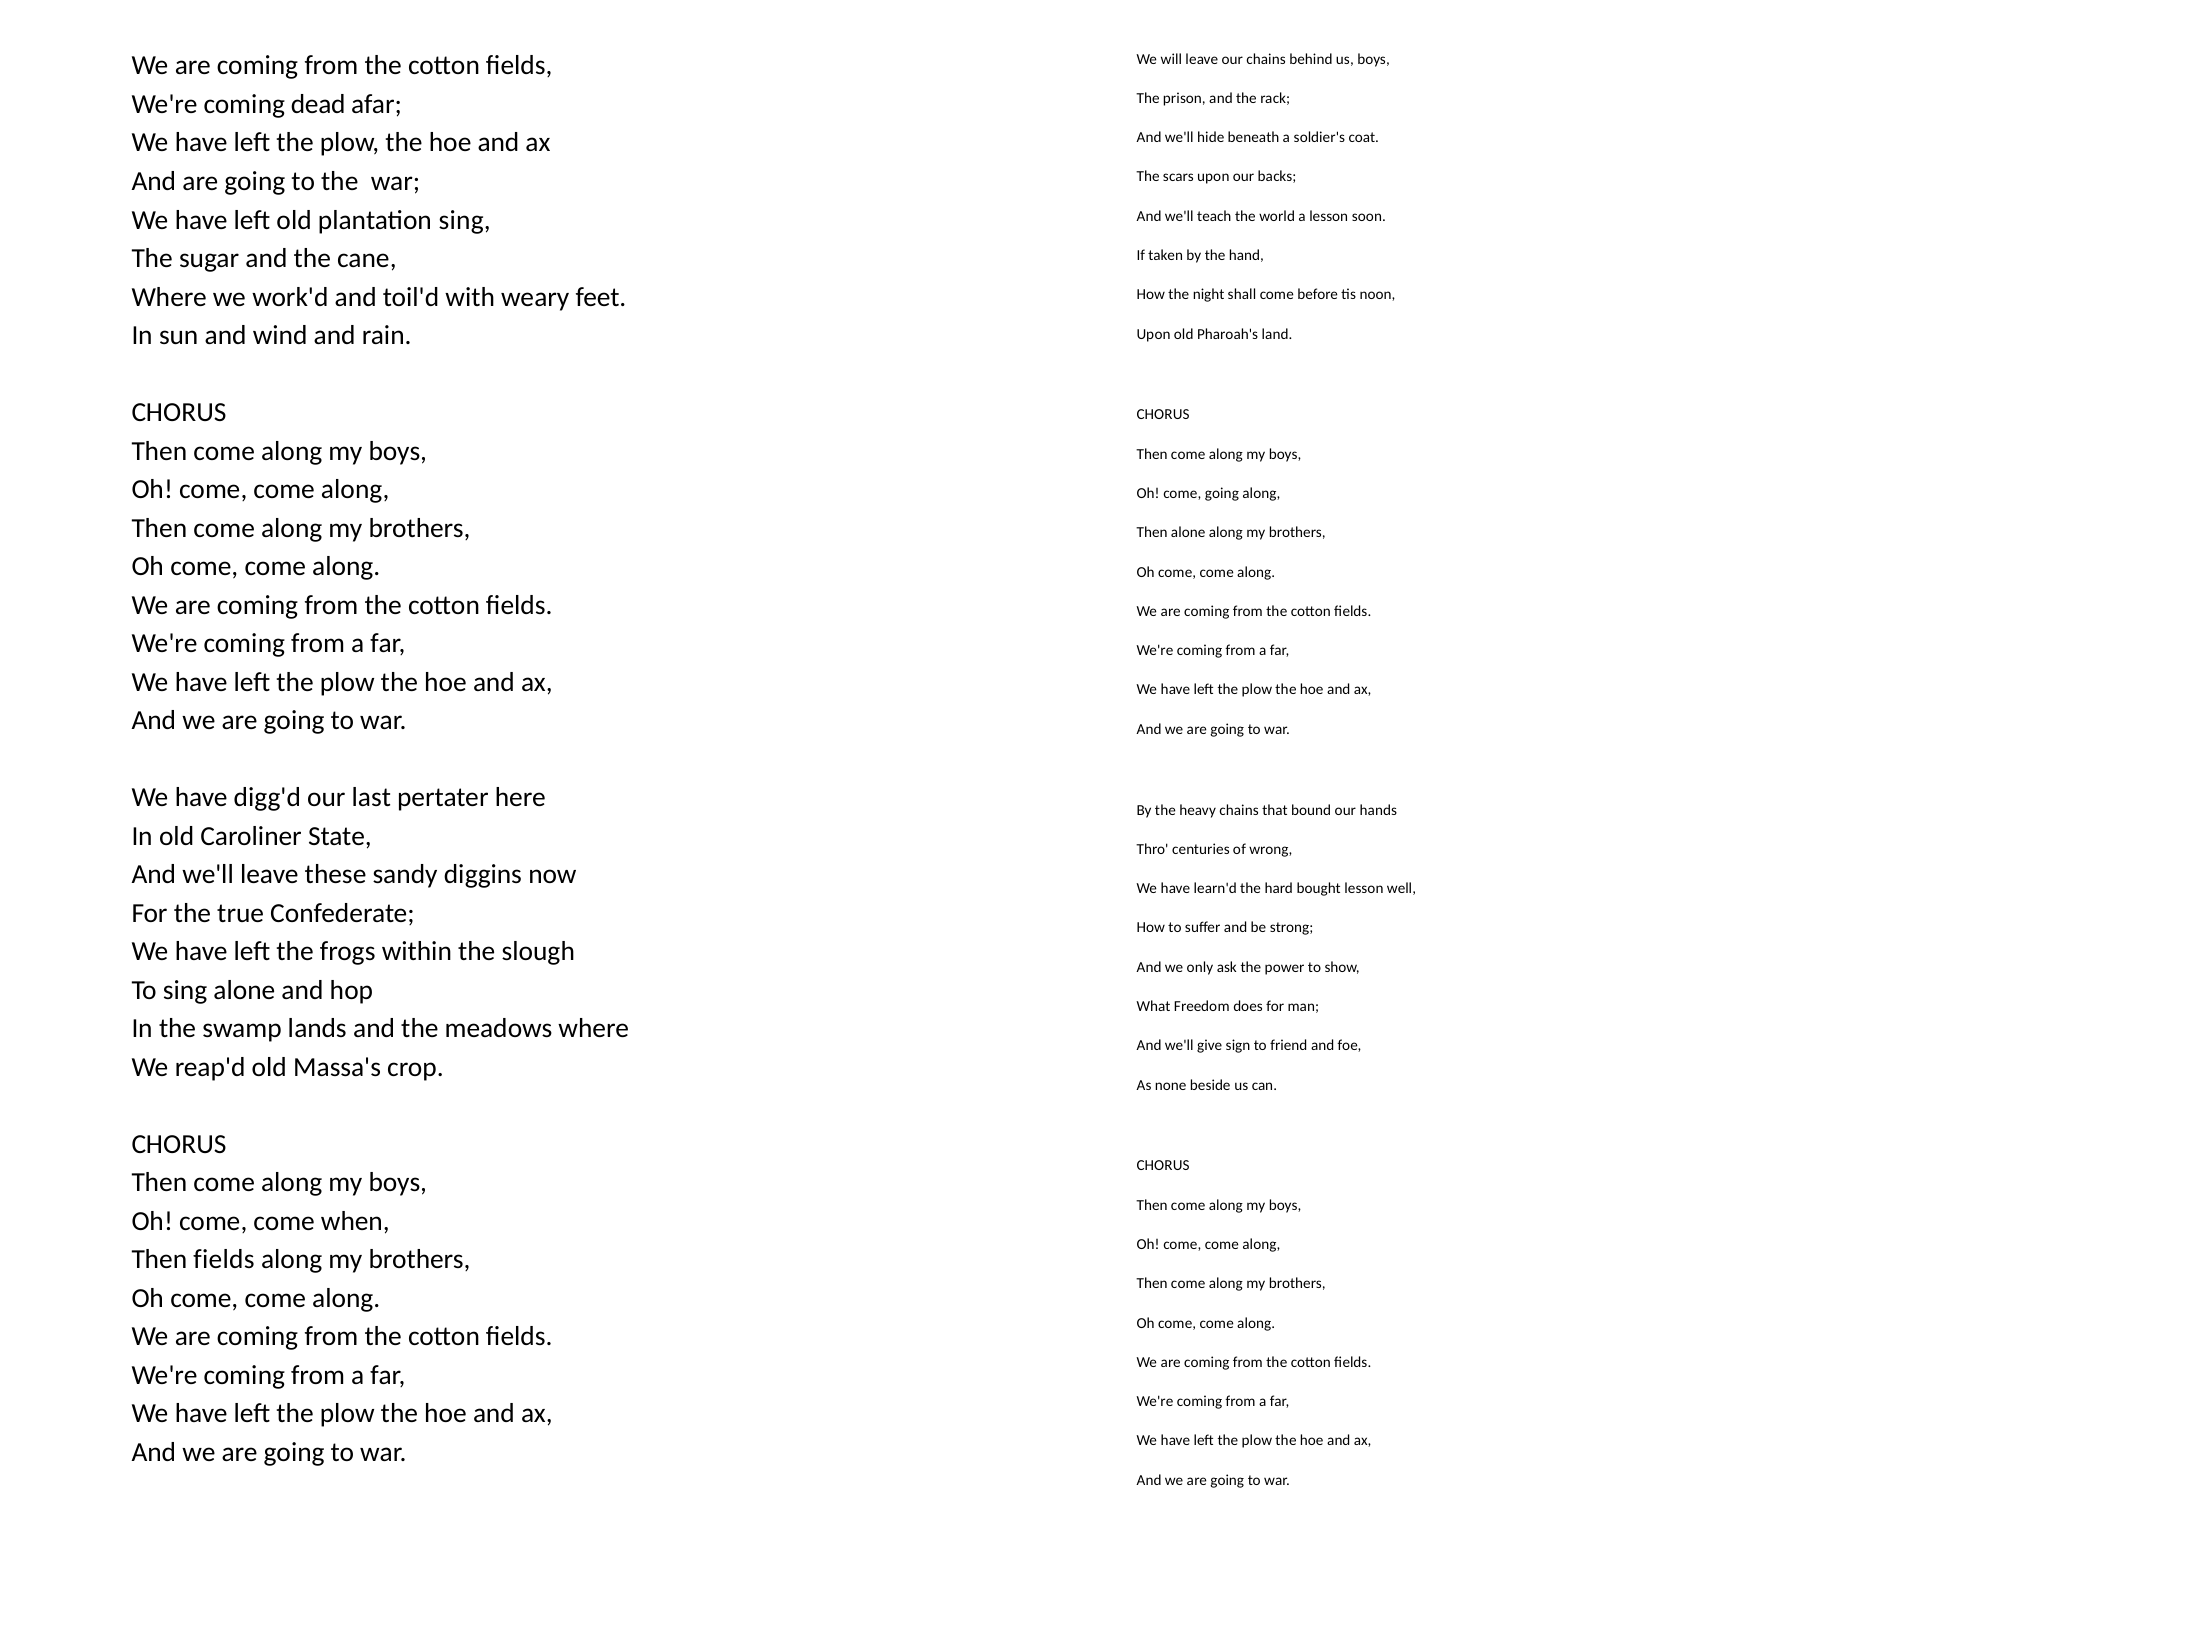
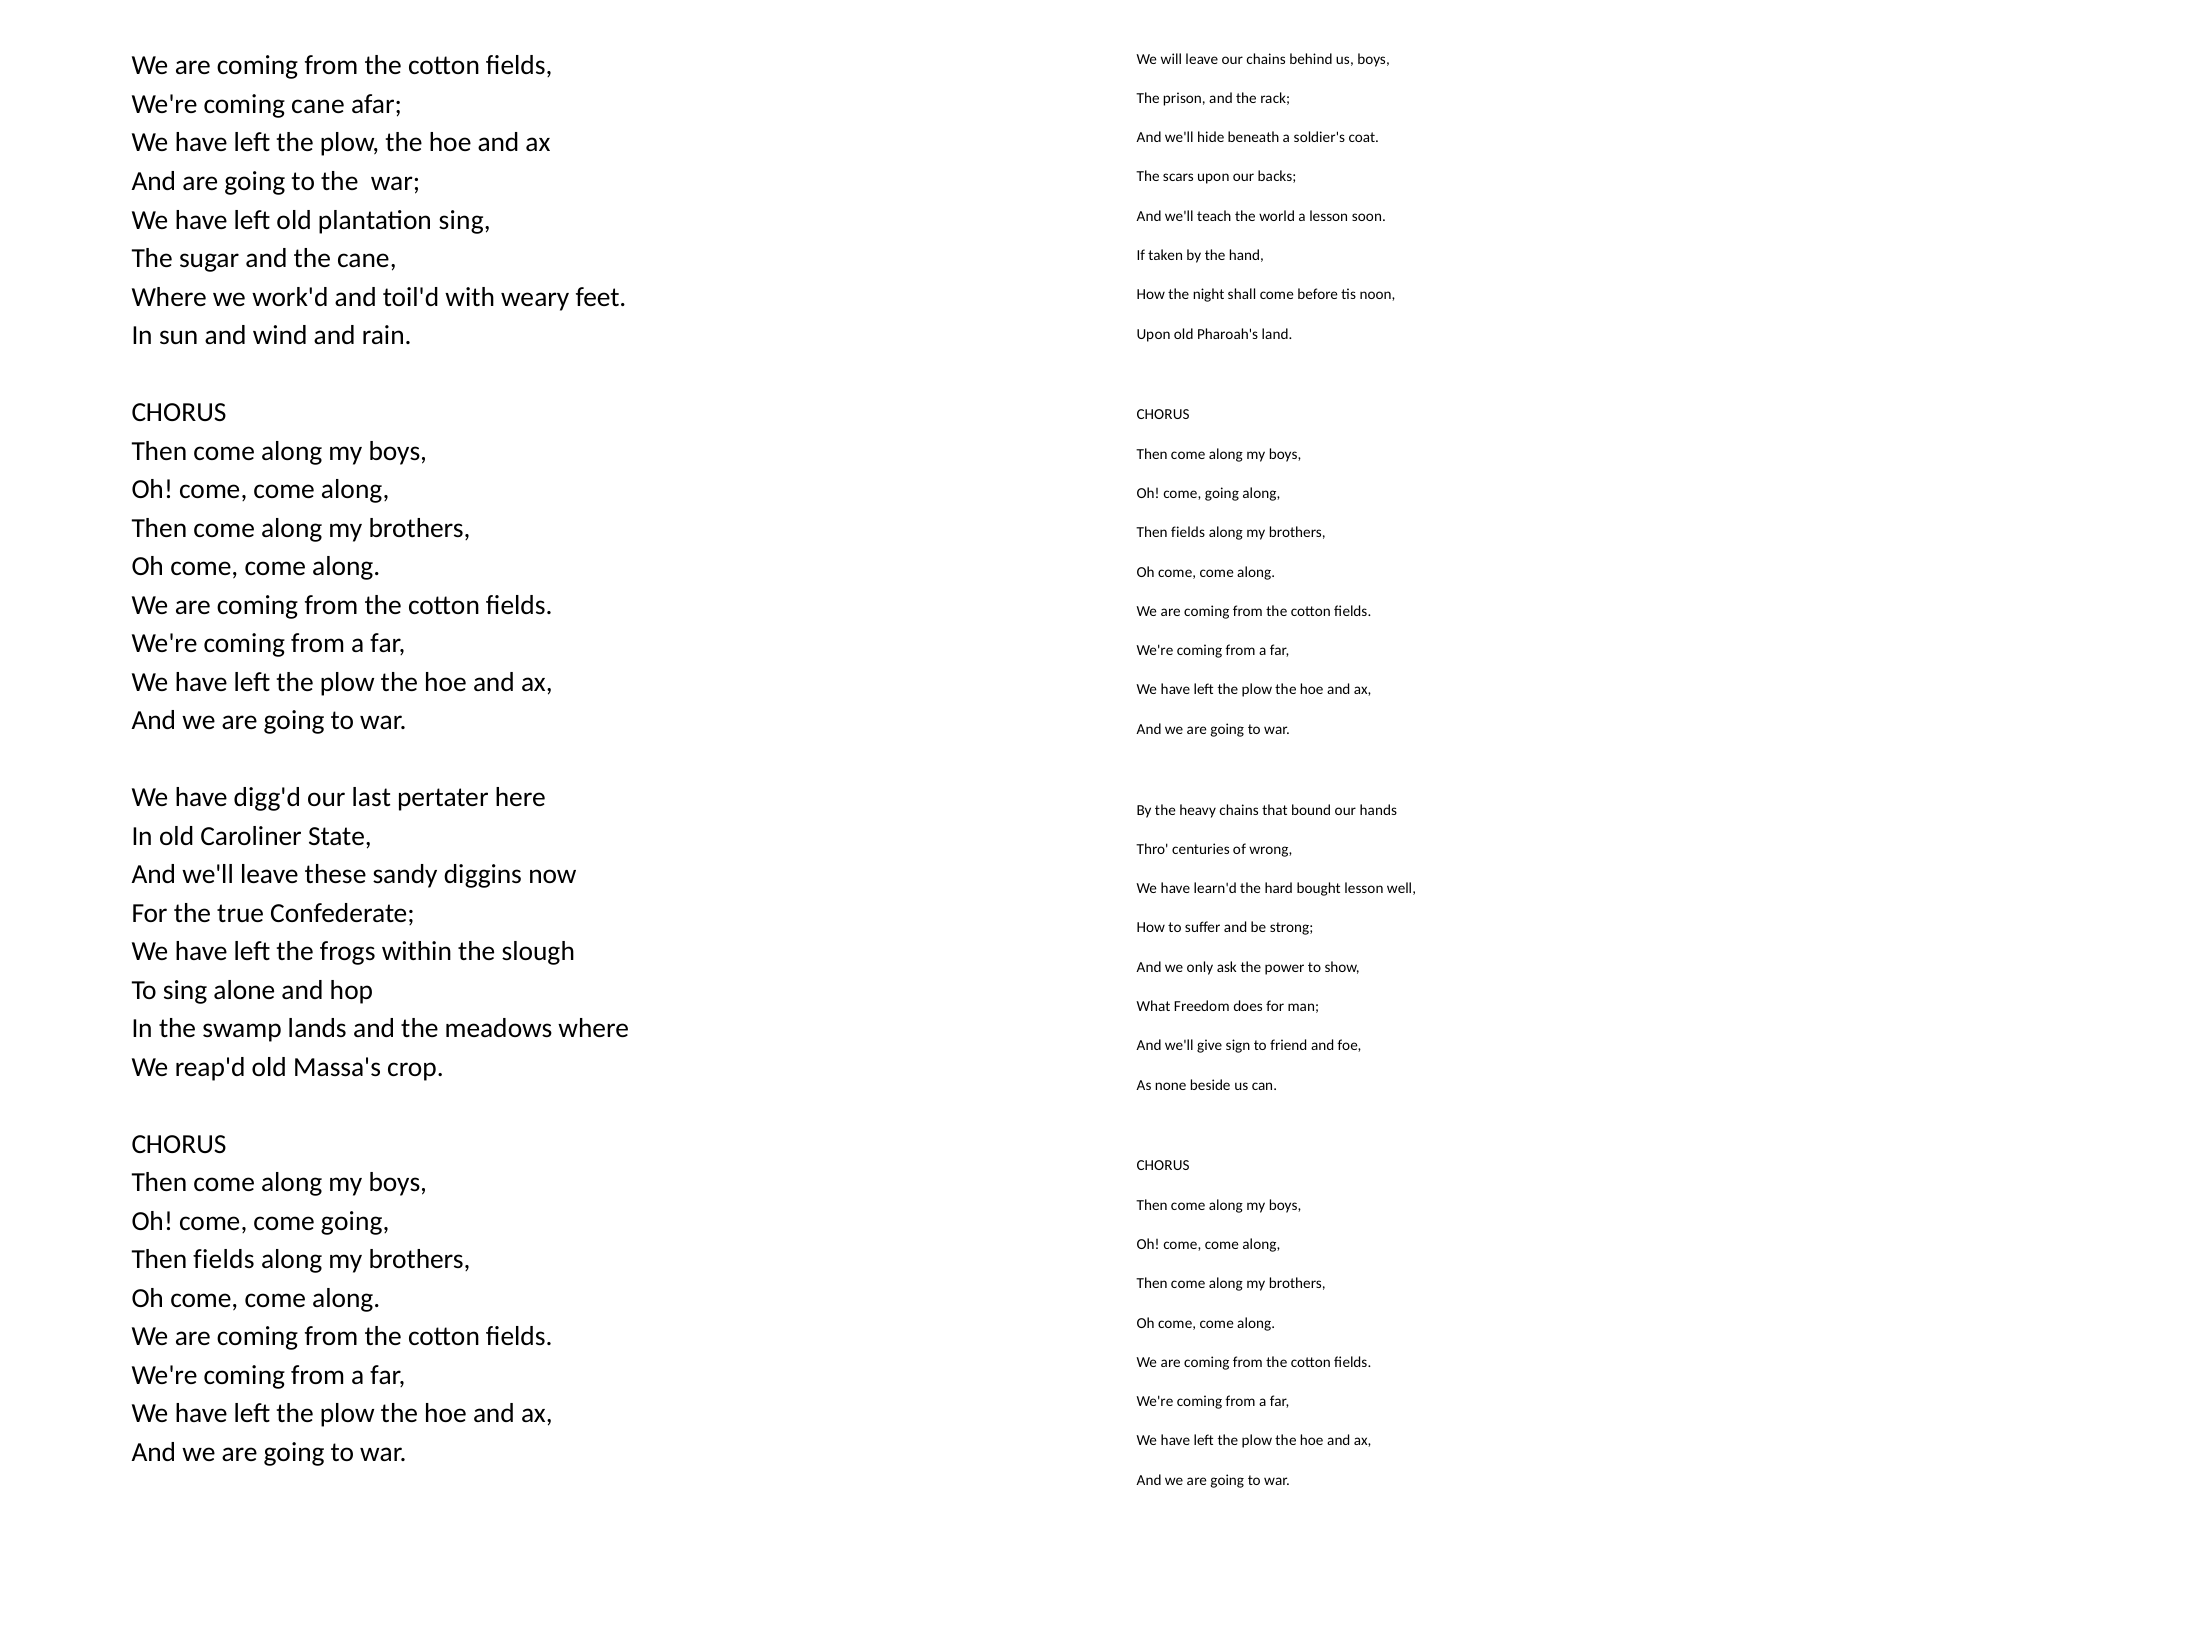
coming dead: dead -> cane
alone at (1188, 533): alone -> fields
come come when: when -> going
